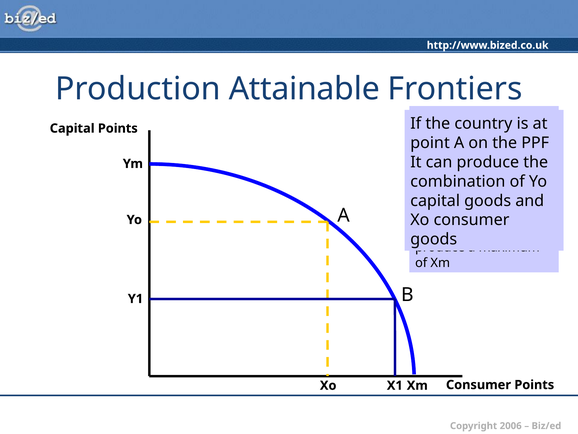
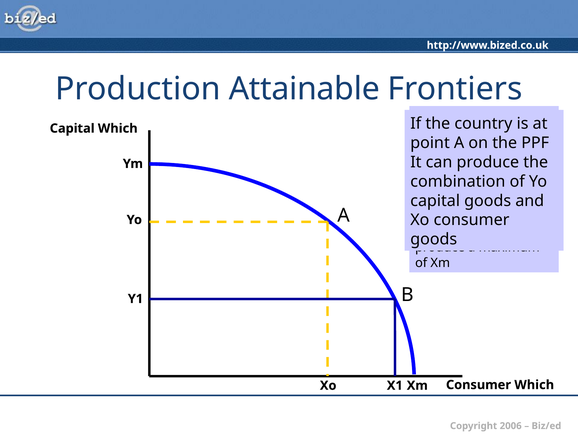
Capital Points: Points -> Which
Consumer Points: Points -> Which
